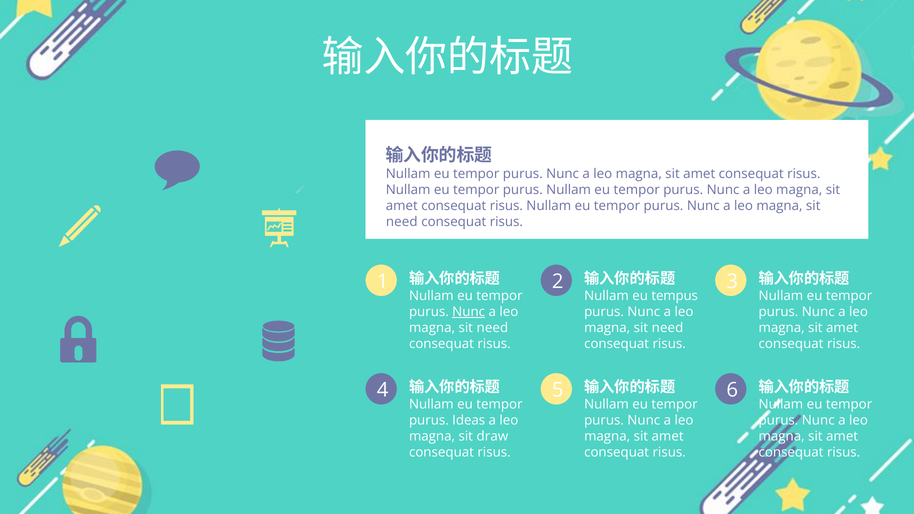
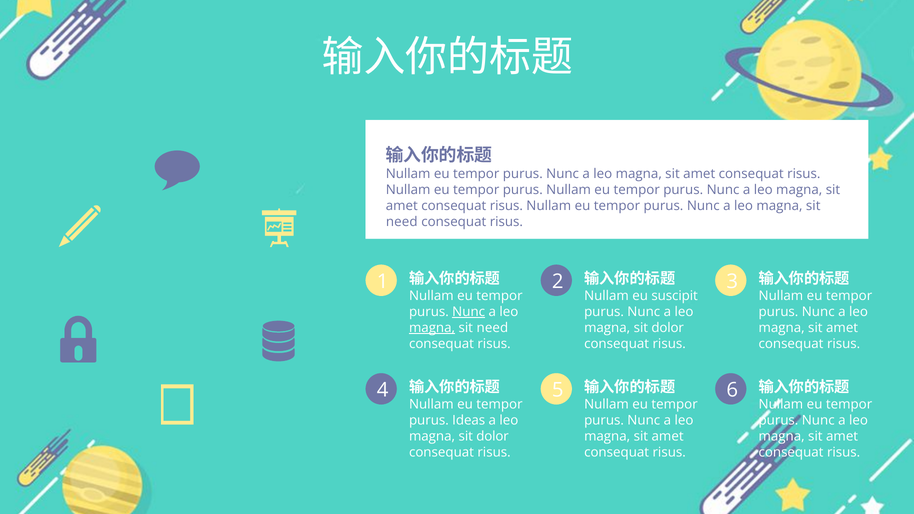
tempus: tempus -> suscipit
magna at (432, 328) underline: none -> present
need at (668, 328): need -> dolor
draw at (492, 436): draw -> dolor
